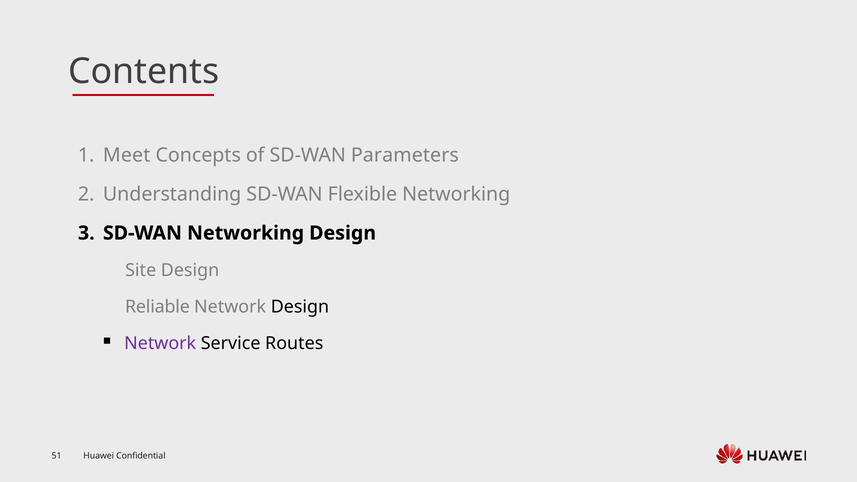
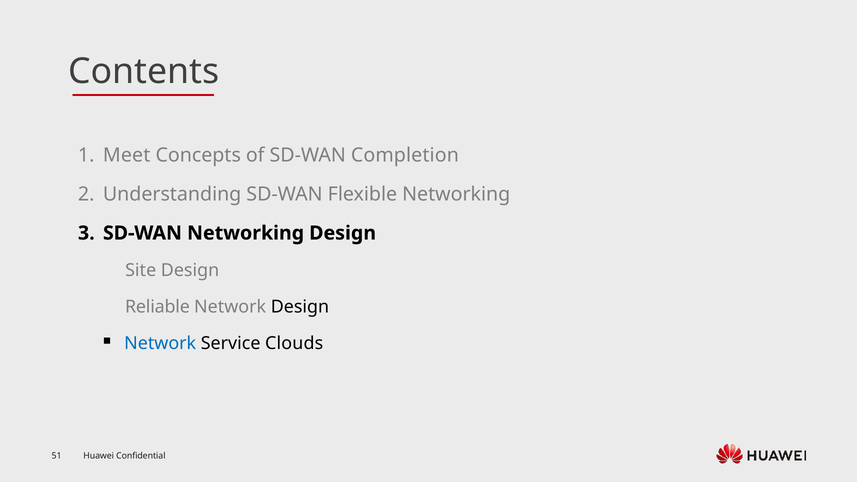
Parameters: Parameters -> Completion
Network at (160, 343) colour: purple -> blue
Routes: Routes -> Clouds
